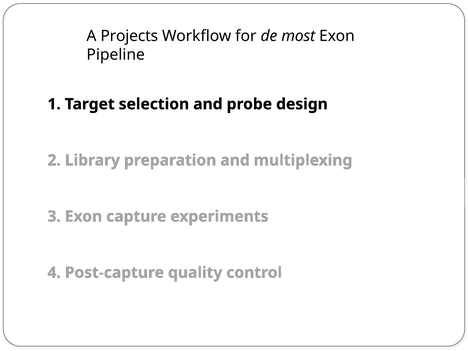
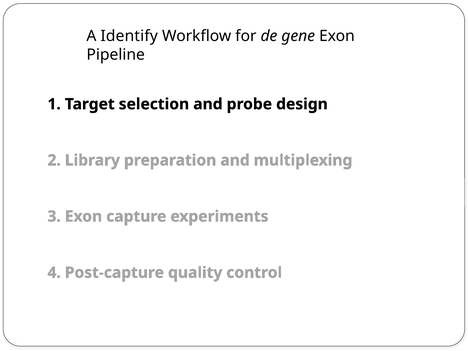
Projects: Projects -> Identify
most: most -> gene
